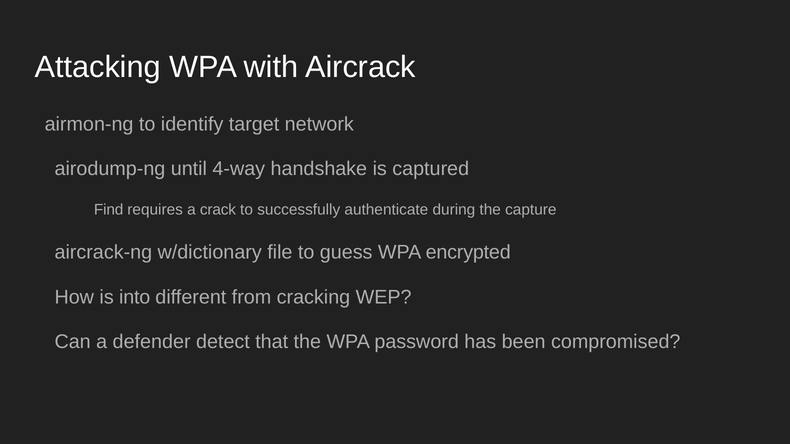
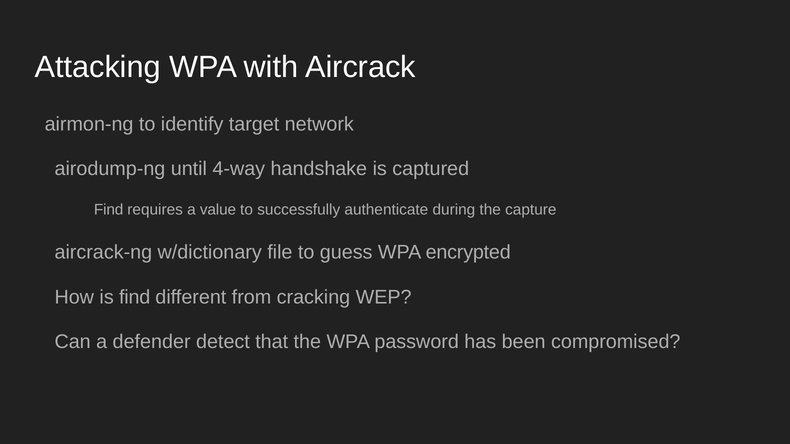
crack: crack -> value
is into: into -> find
